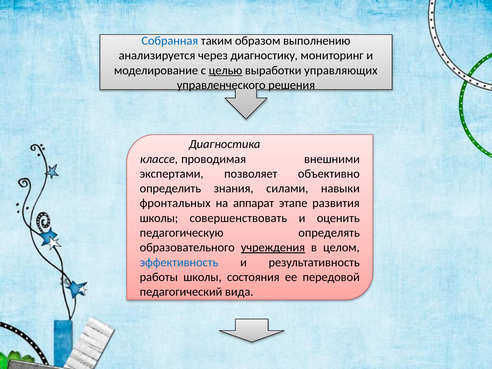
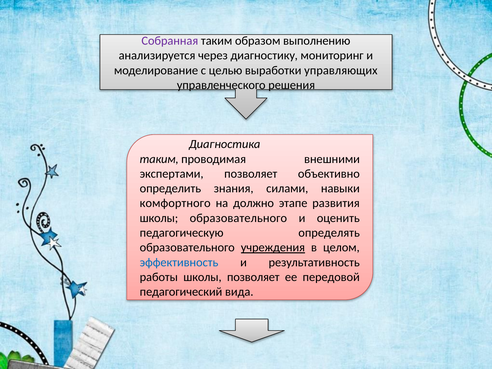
Собранная colour: blue -> purple
целью underline: present -> none
классе at (159, 159): классе -> таким
фронтальных: фронтальных -> комфортного
аппарат: аппарат -> должно
школы совершенствовать: совершенствовать -> образовательного
школы состояния: состояния -> позволяет
